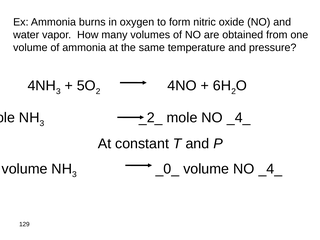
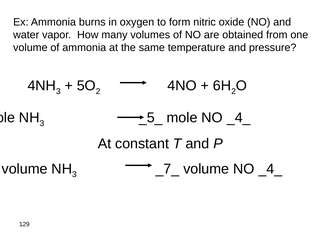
_2_: _2_ -> _5_
_0_: _0_ -> _7_
